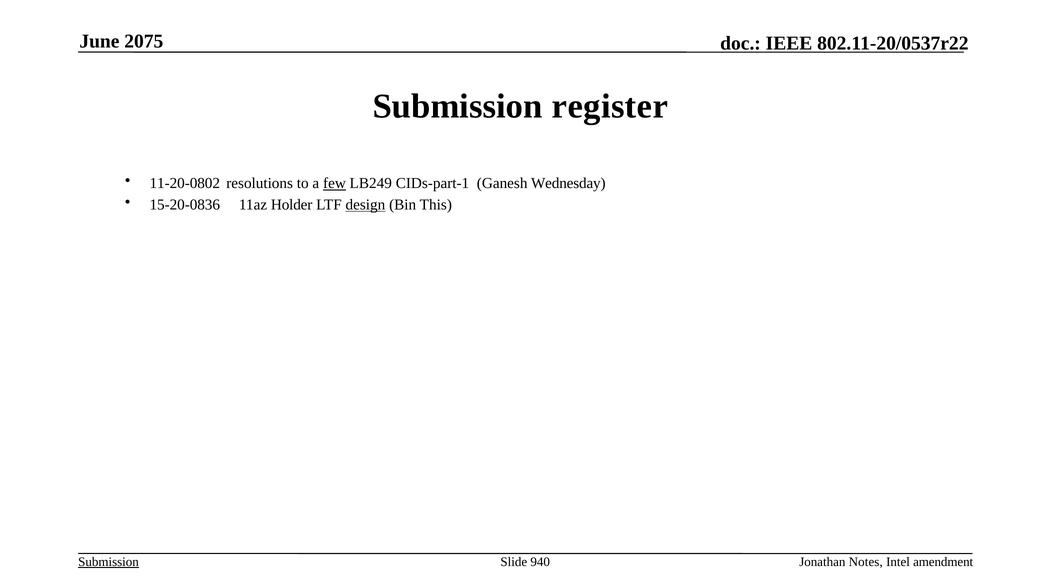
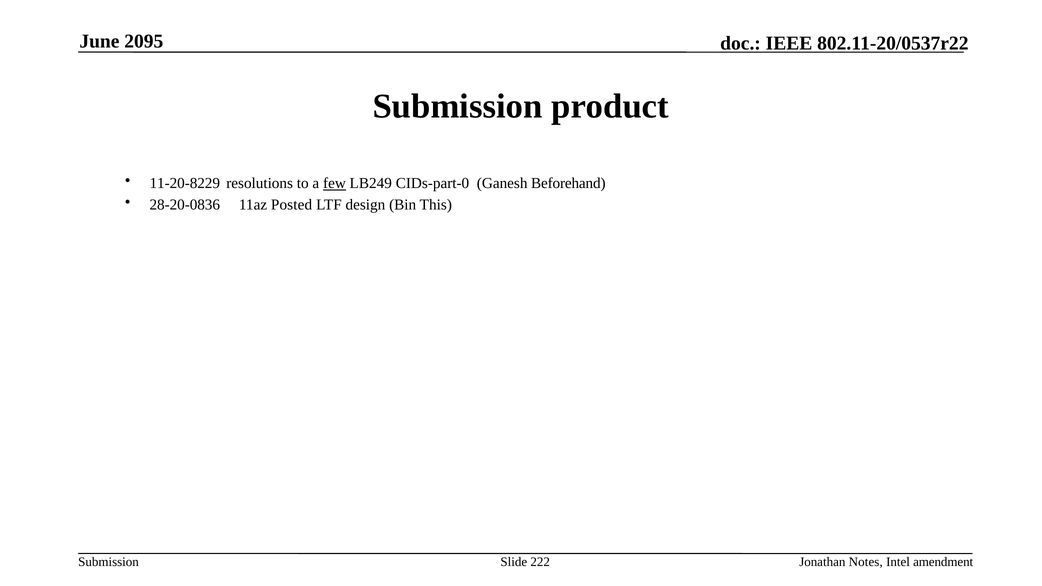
2075: 2075 -> 2095
register: register -> product
11-20-0802: 11-20-0802 -> 11-20-8229
CIDs-part-1: CIDs-part-1 -> CIDs-part-0
Wednesday: Wednesday -> Beforehand
15-20-0836: 15-20-0836 -> 28-20-0836
Holder: Holder -> Posted
design underline: present -> none
Submission at (109, 562) underline: present -> none
940: 940 -> 222
